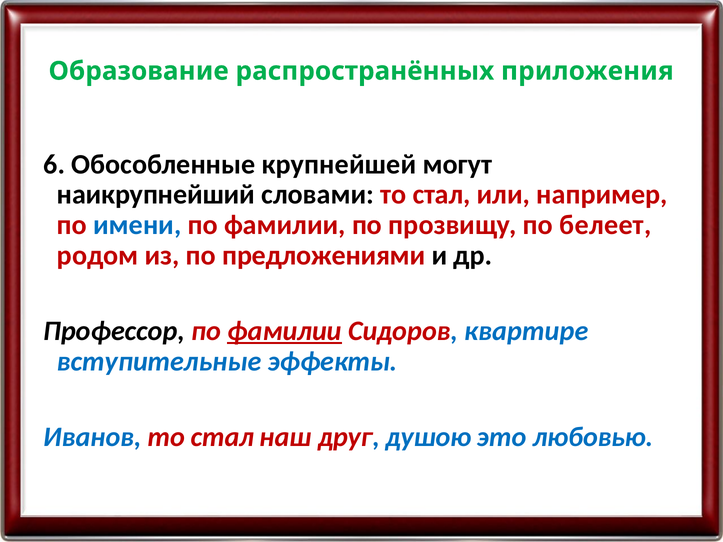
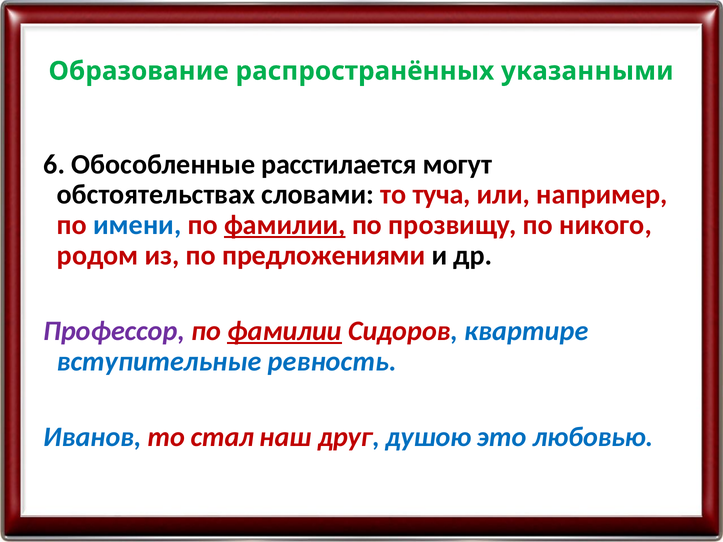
приложения: приложения -> указанными
крупнейшей: крупнейшей -> расстилается
наикрупнейший: наикрупнейший -> обстоятельствах
словами то стал: стал -> туча
фамилии at (285, 225) underline: none -> present
белеет: белеет -> никого
Профессор colour: black -> purple
эффекты: эффекты -> ревность
